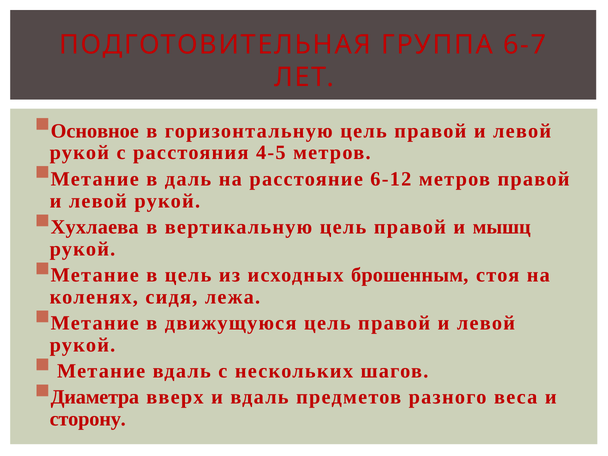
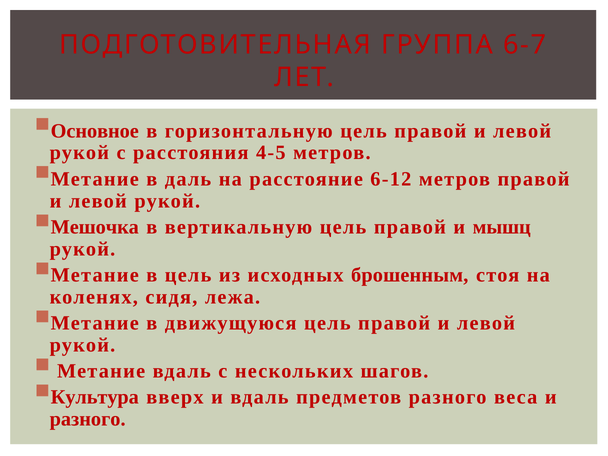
Хухлаева: Хухлаева -> Мешочка
Диаметра: Диаметра -> Культура
сторону at (88, 419): сторону -> разного
